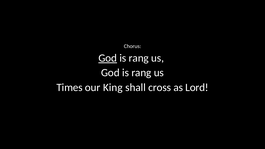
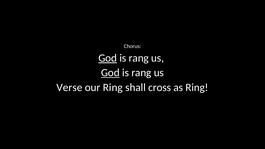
God at (110, 73) underline: none -> present
Times: Times -> Verse
our King: King -> Ring
as Lord: Lord -> Ring
